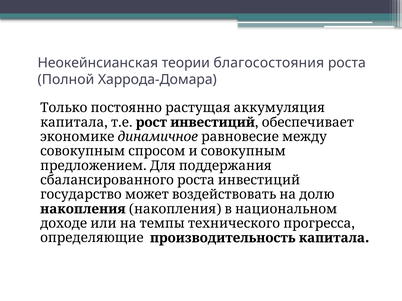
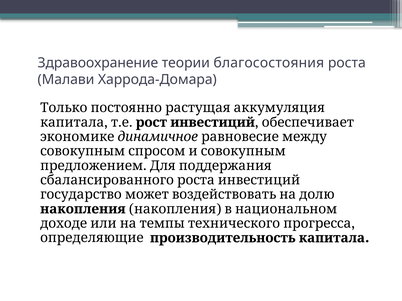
Неокейнсианская: Неокейнсианская -> Здравоохранение
Полной: Полной -> Малави
